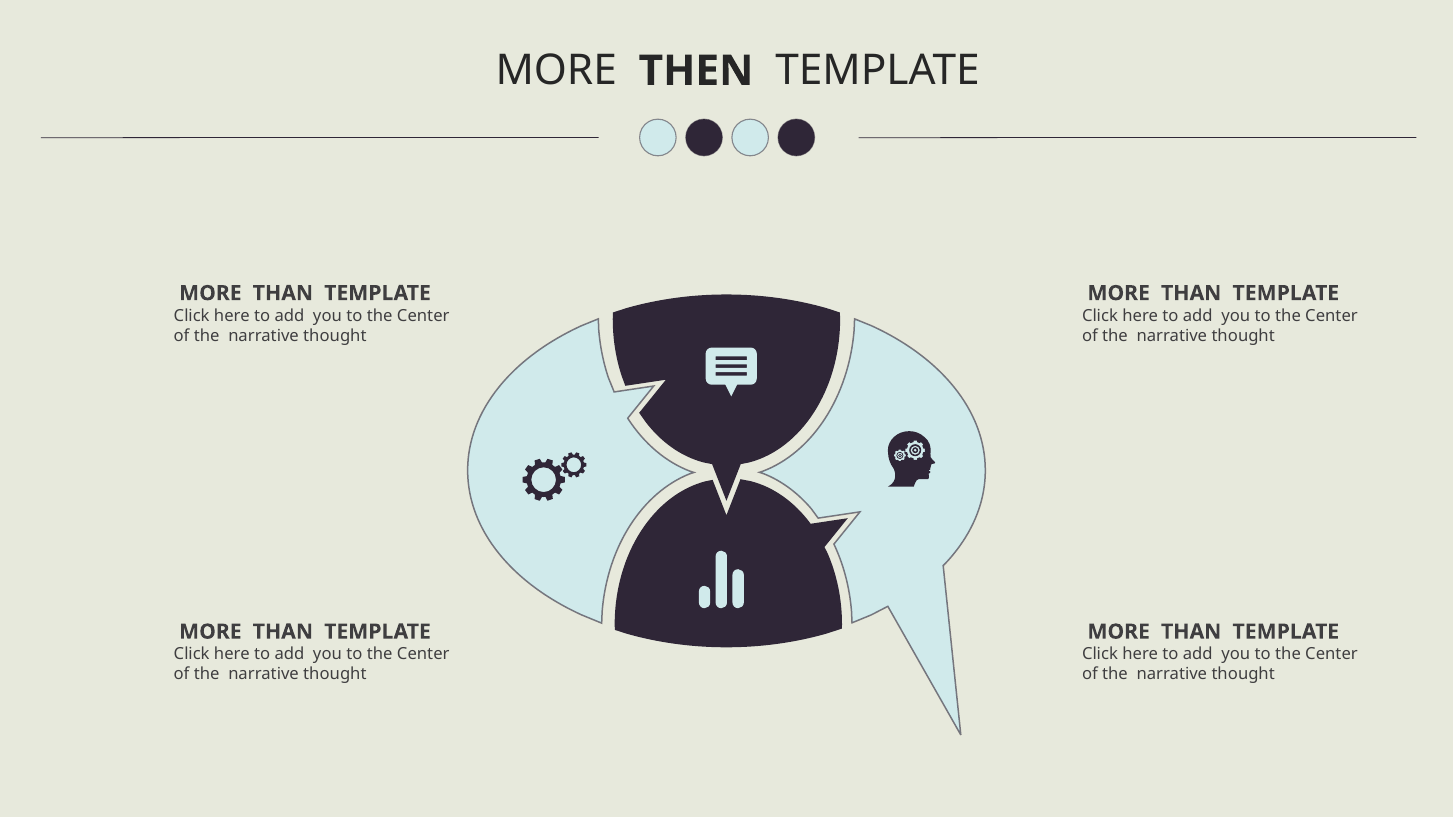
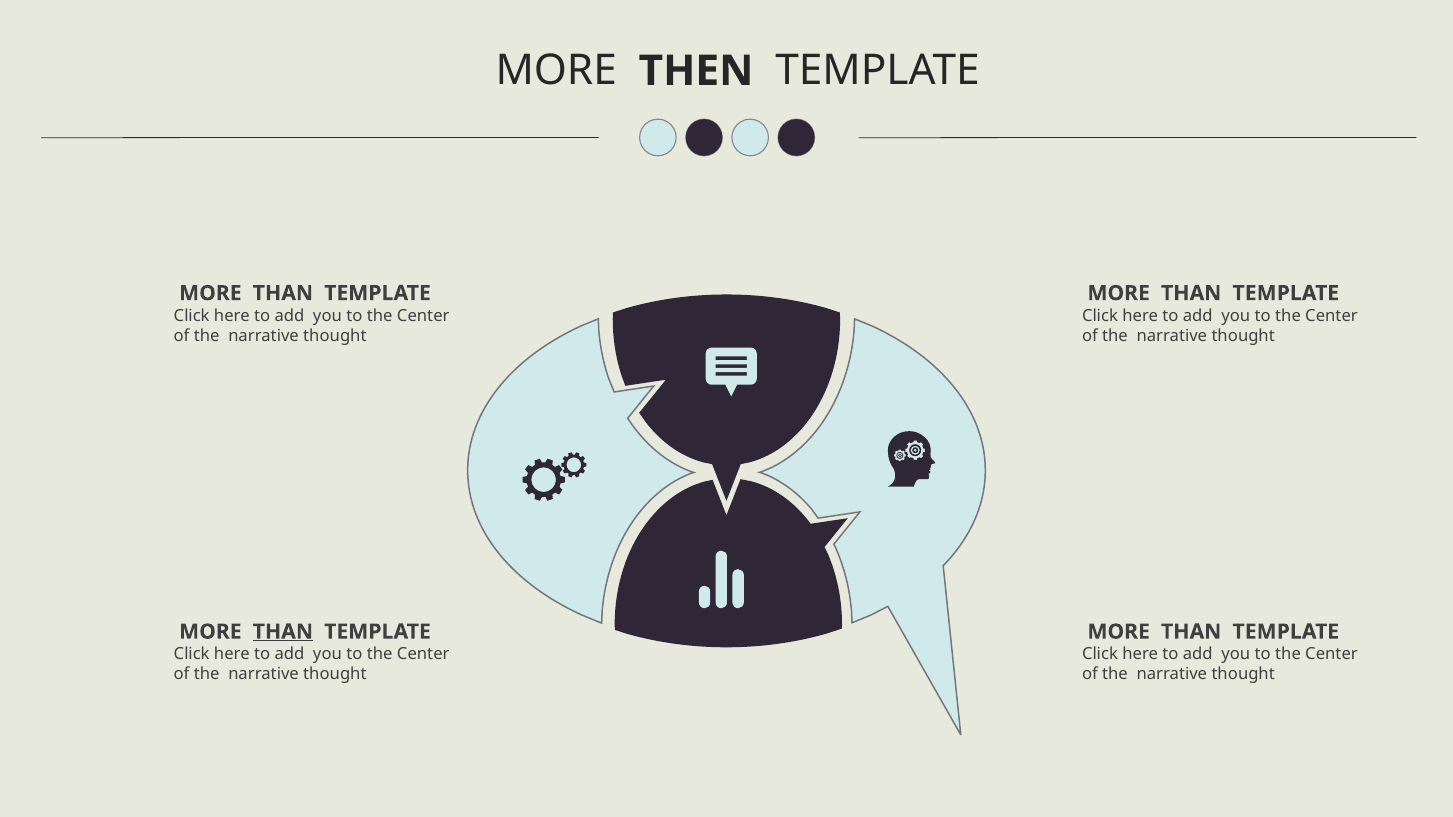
THAN at (283, 632) underline: none -> present
